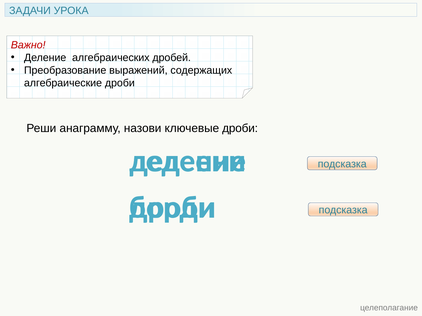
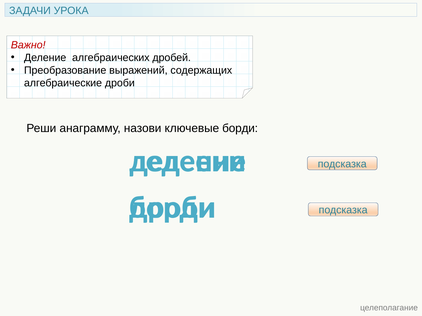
ключевые дроби: дроби -> борди
